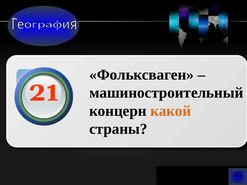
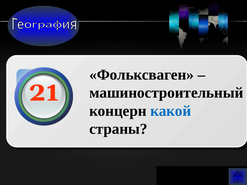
какой colour: orange -> blue
